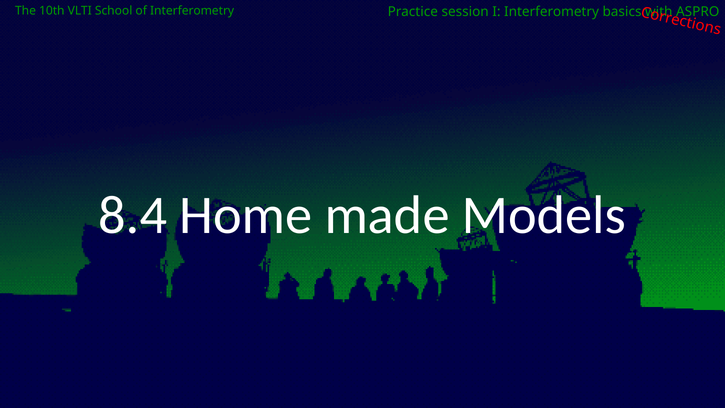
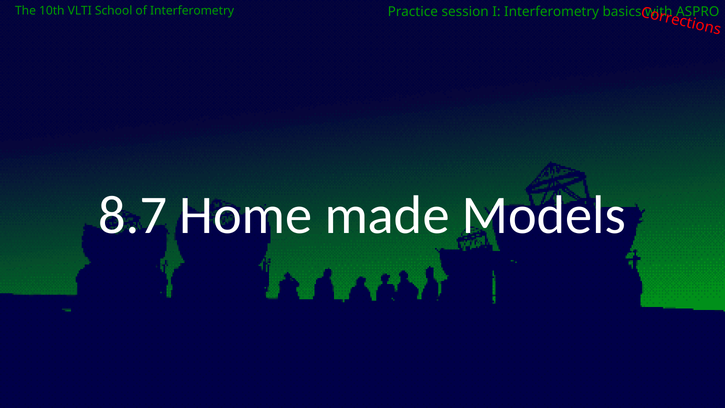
8.4: 8.4 -> 8.7
